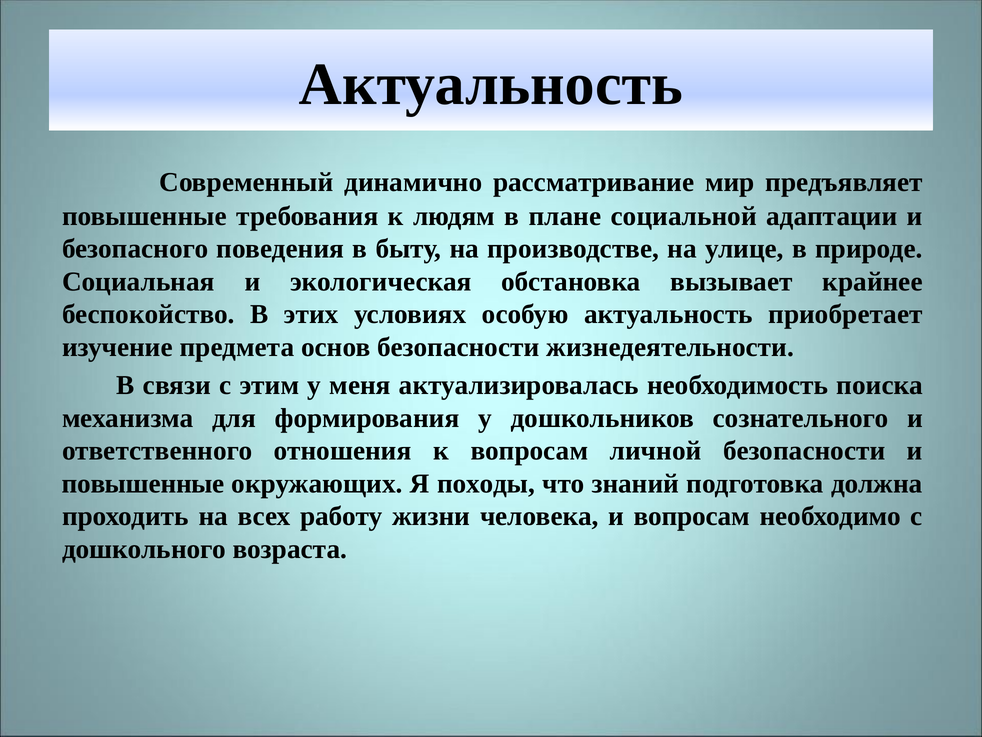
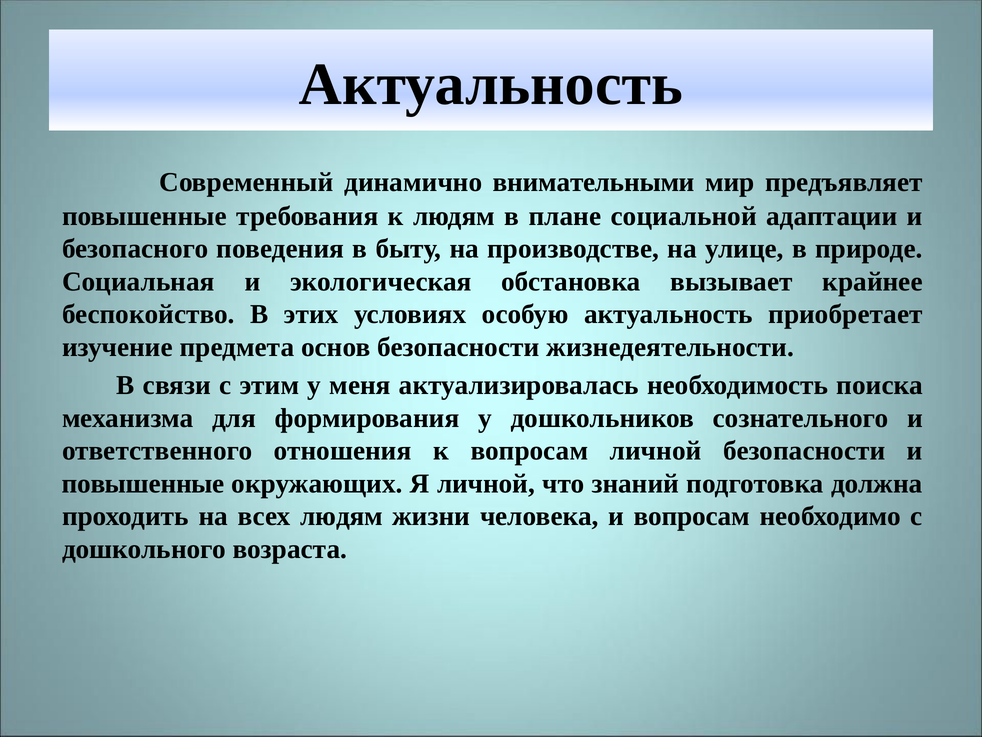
рассматривание: рассматривание -> внимательными
Я походы: походы -> личной
всех работу: работу -> людям
